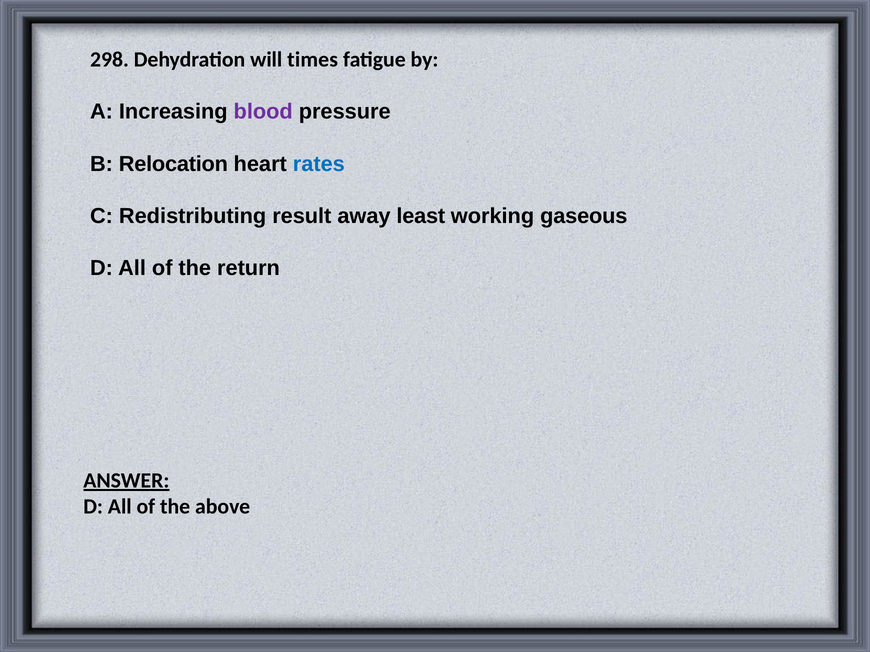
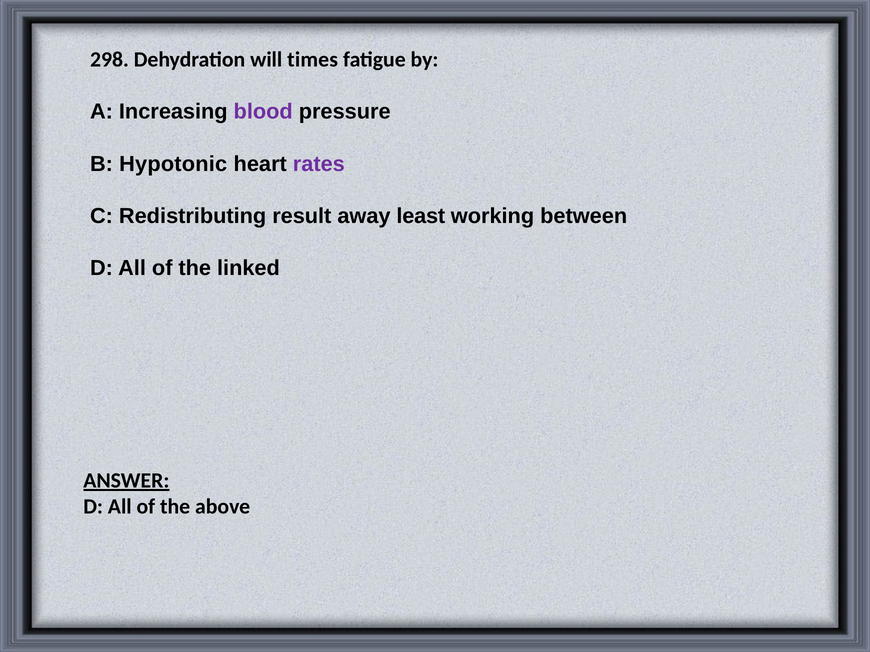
Relocation: Relocation -> Hypotonic
rates colour: blue -> purple
gaseous: gaseous -> between
return: return -> linked
